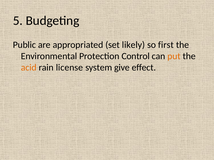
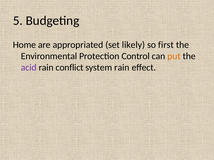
Public: Public -> Home
acid colour: orange -> purple
license: license -> conflict
system give: give -> rain
